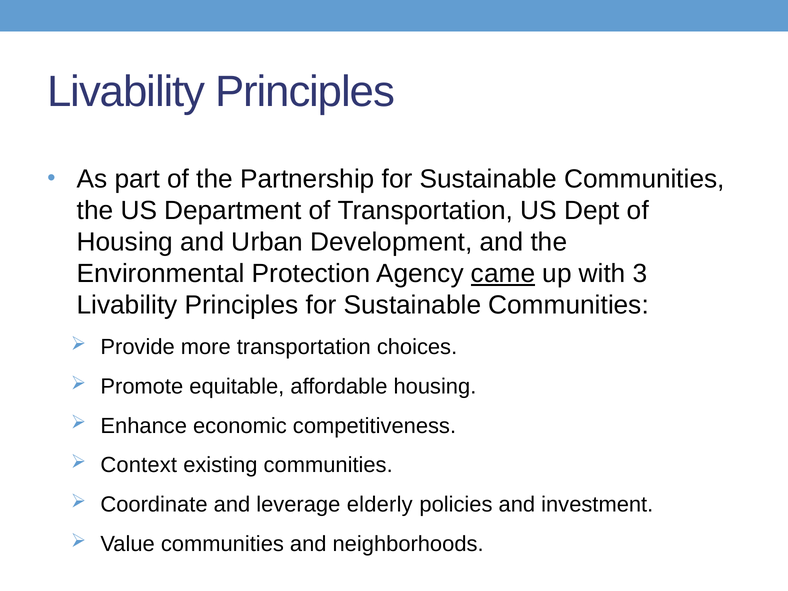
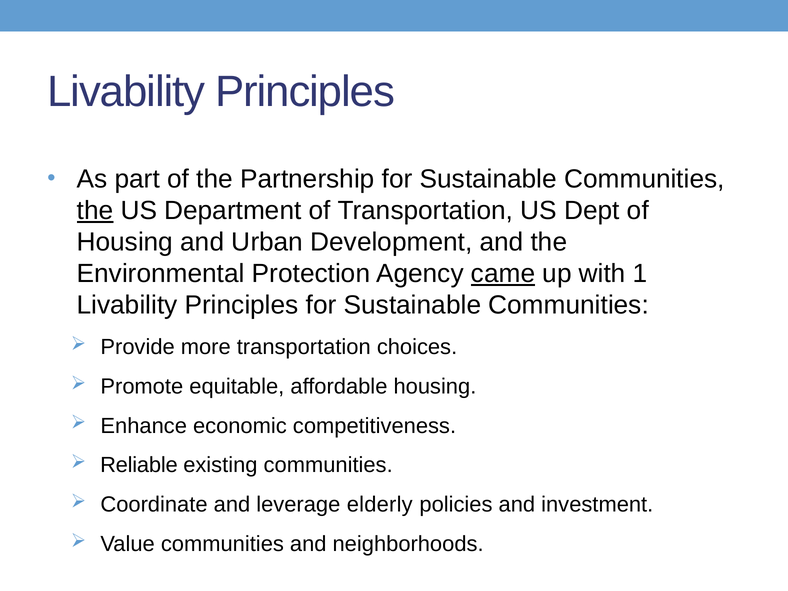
the at (95, 211) underline: none -> present
3: 3 -> 1
Context: Context -> Reliable
